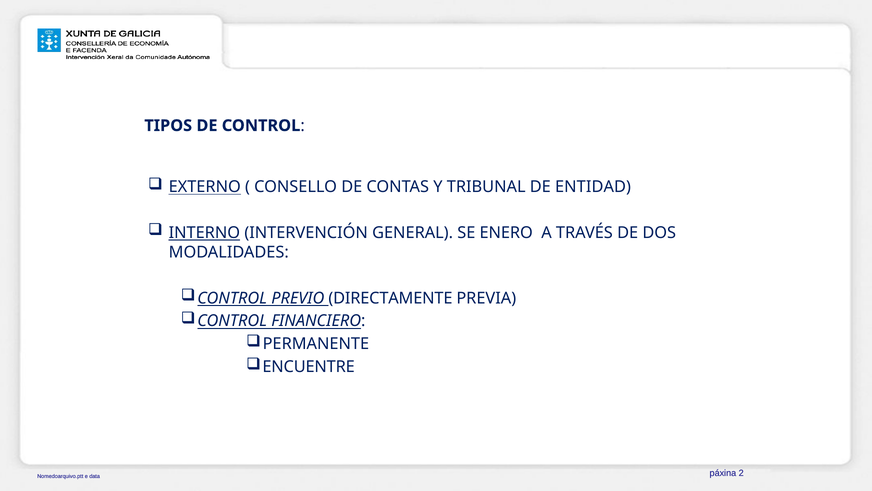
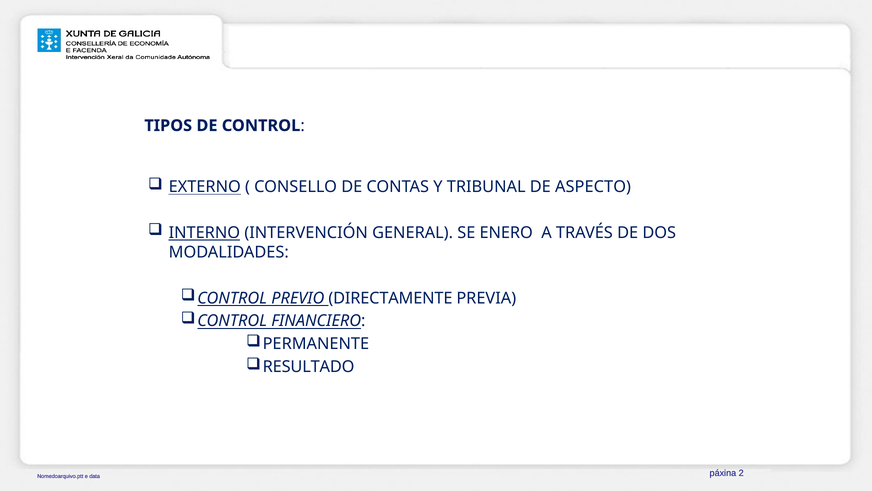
ENTIDAD: ENTIDAD -> ASPECTO
ENCUENTRE: ENCUENTRE -> RESULTADO
